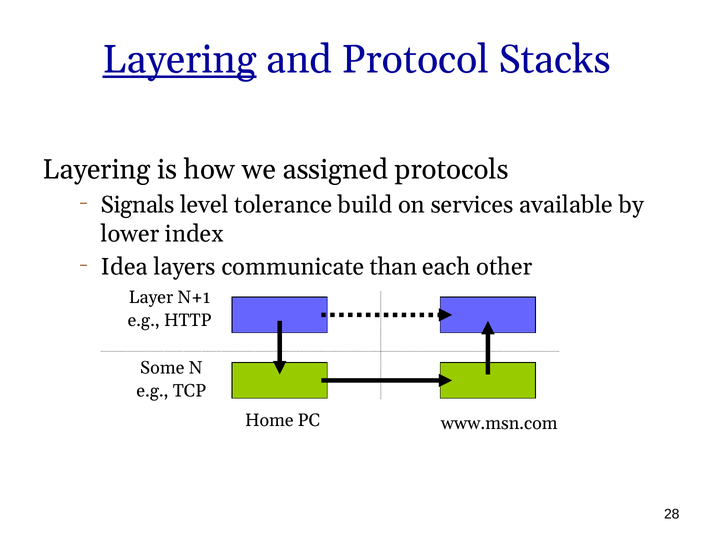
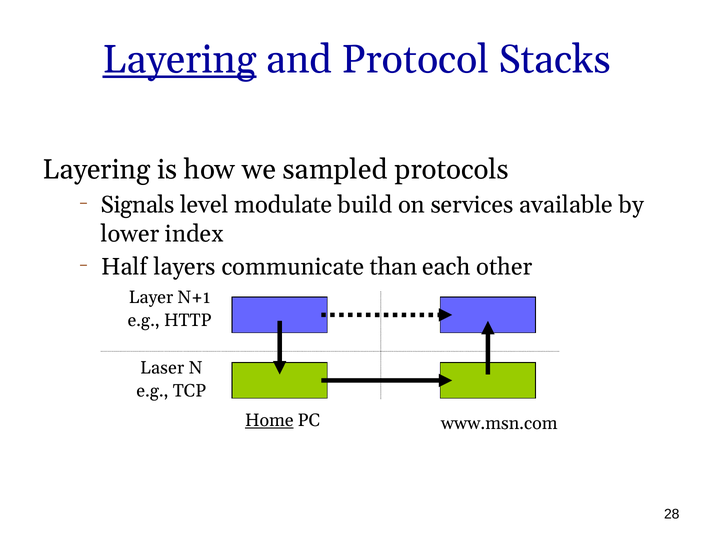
assigned: assigned -> sampled
tolerance: tolerance -> modulate
Idea: Idea -> Half
Some: Some -> Laser
Home underline: none -> present
